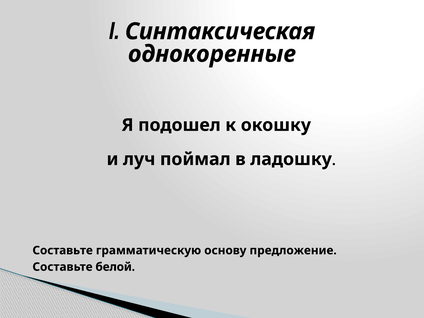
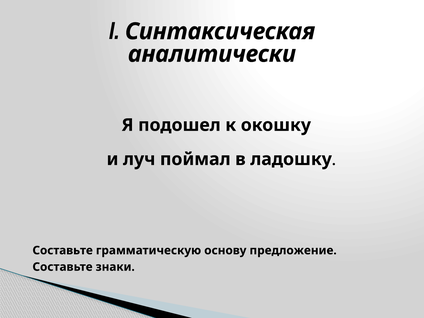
однокоренные: однокоренные -> аналитически
белой: белой -> знаки
